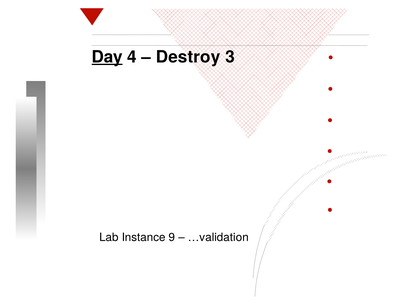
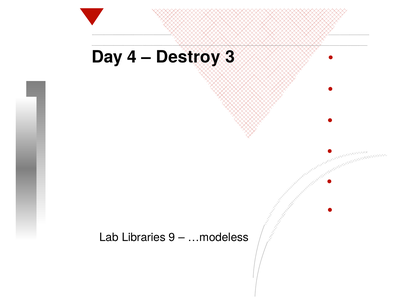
Day underline: present -> none
Instance: Instance -> Libraries
…validation: …validation -> …modeless
